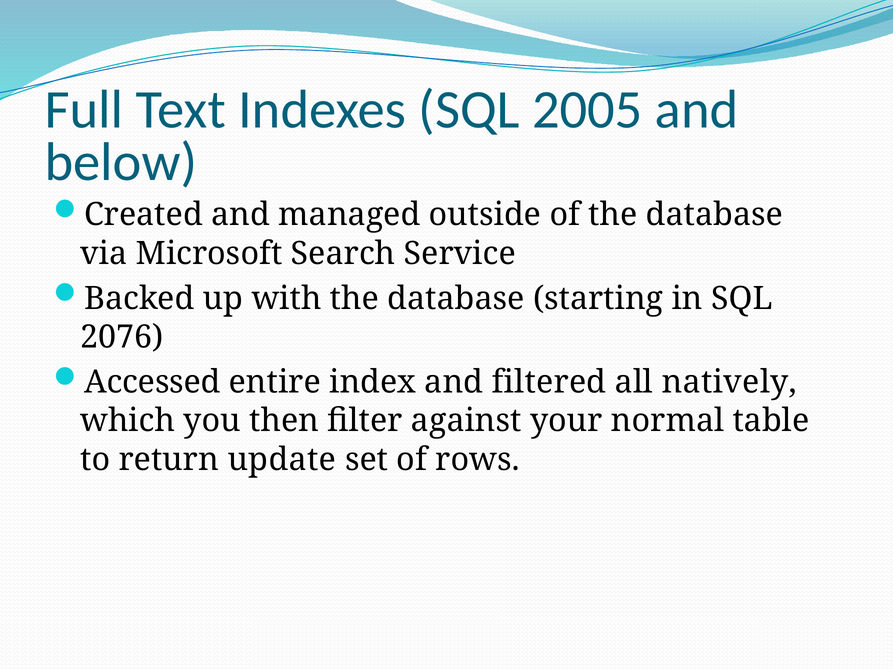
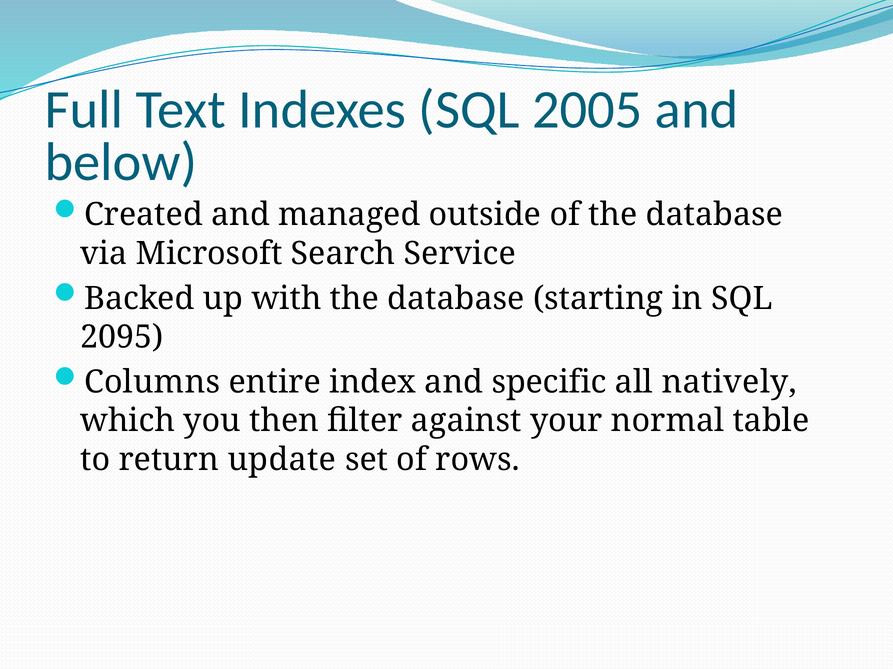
2076: 2076 -> 2095
Accessed: Accessed -> Columns
filtered: filtered -> specific
